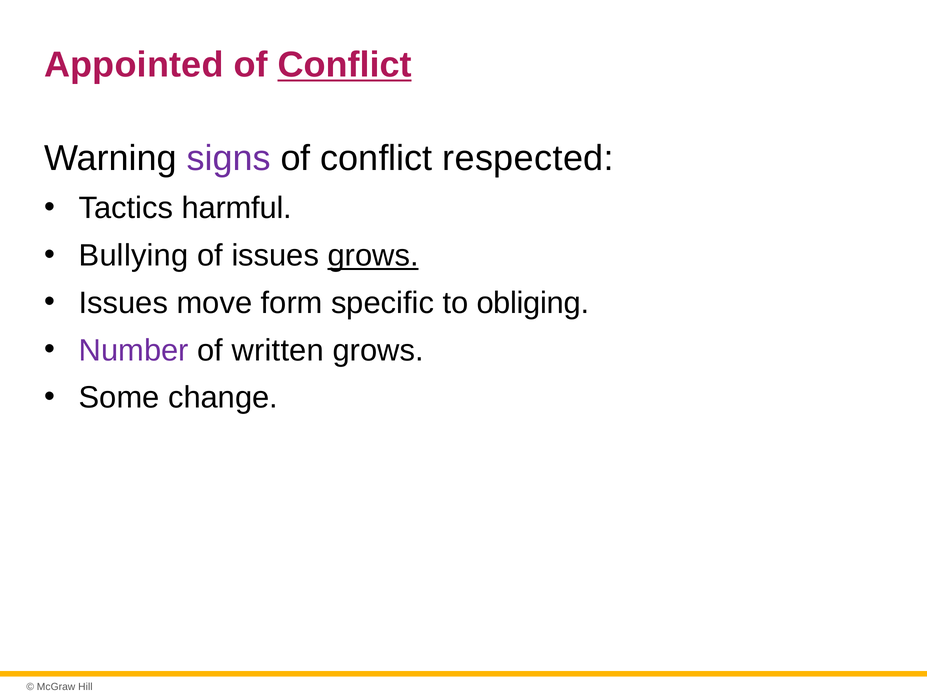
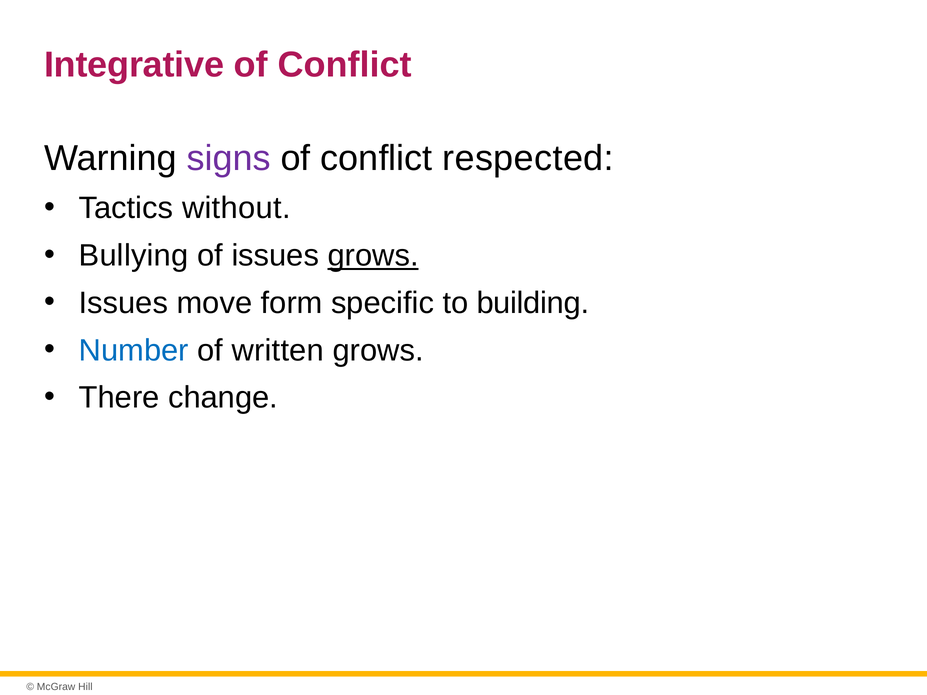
Appointed: Appointed -> Integrative
Conflict at (345, 65) underline: present -> none
harmful: harmful -> without
obliging: obliging -> building
Number colour: purple -> blue
Some: Some -> There
